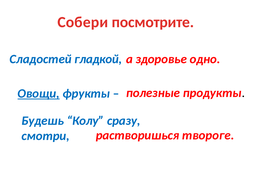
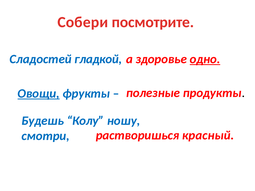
одно underline: none -> present
сразу: сразу -> ношу
твороге: твороге -> красный
